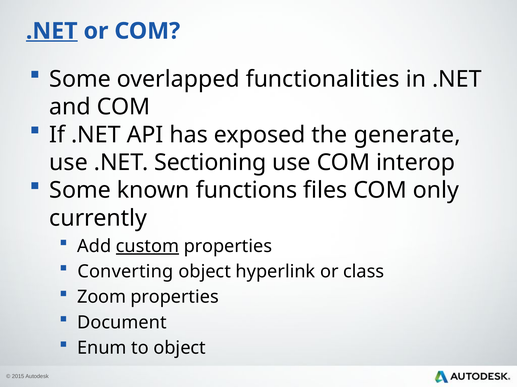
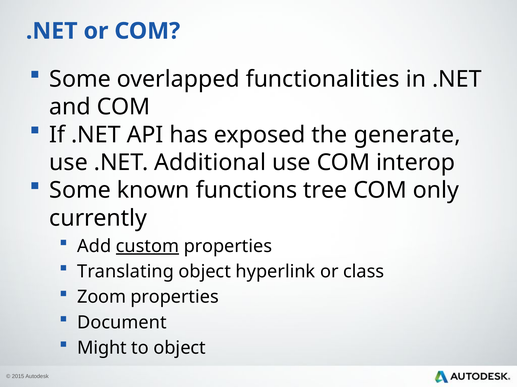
.NET at (52, 31) underline: present -> none
Sectioning: Sectioning -> Additional
files: files -> tree
Converting: Converting -> Translating
Enum: Enum -> Might
